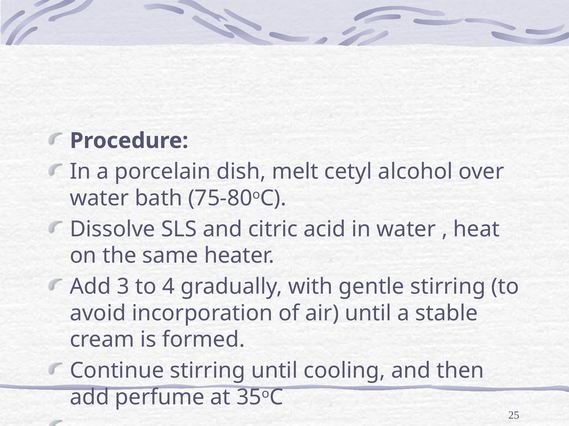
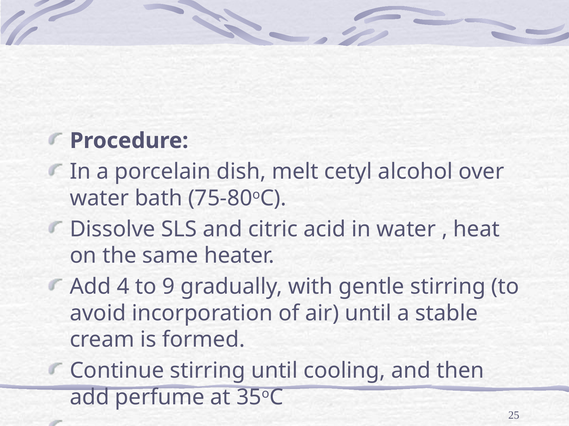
3: 3 -> 4
4: 4 -> 9
